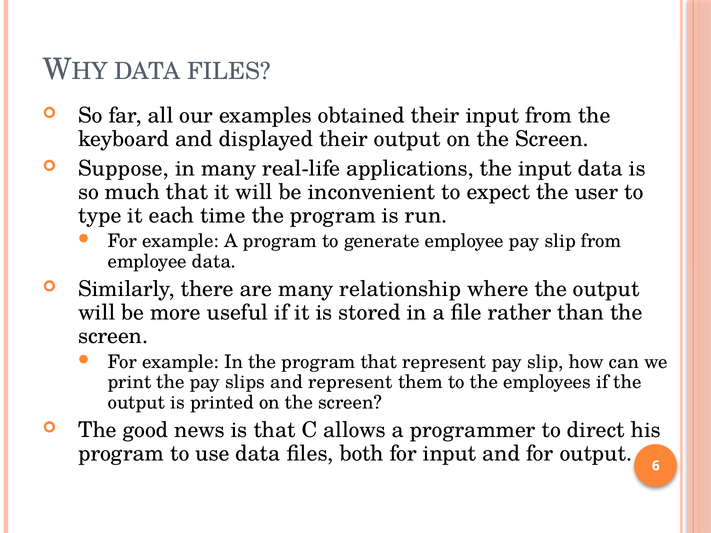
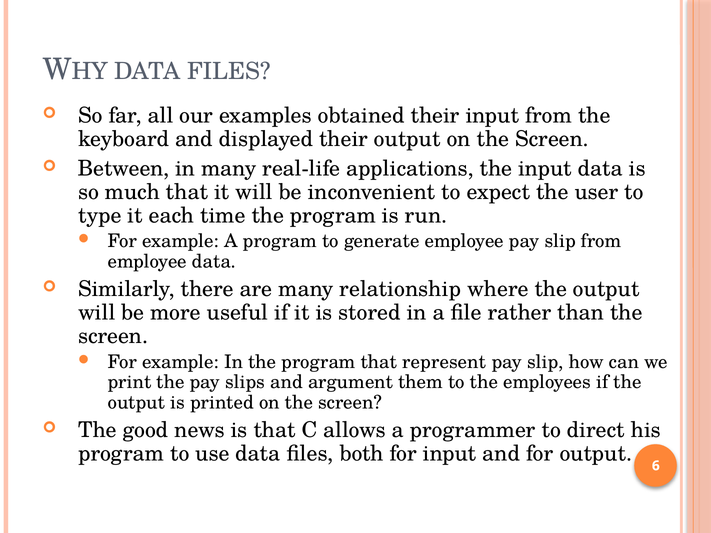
Suppose: Suppose -> Between
and represent: represent -> argument
